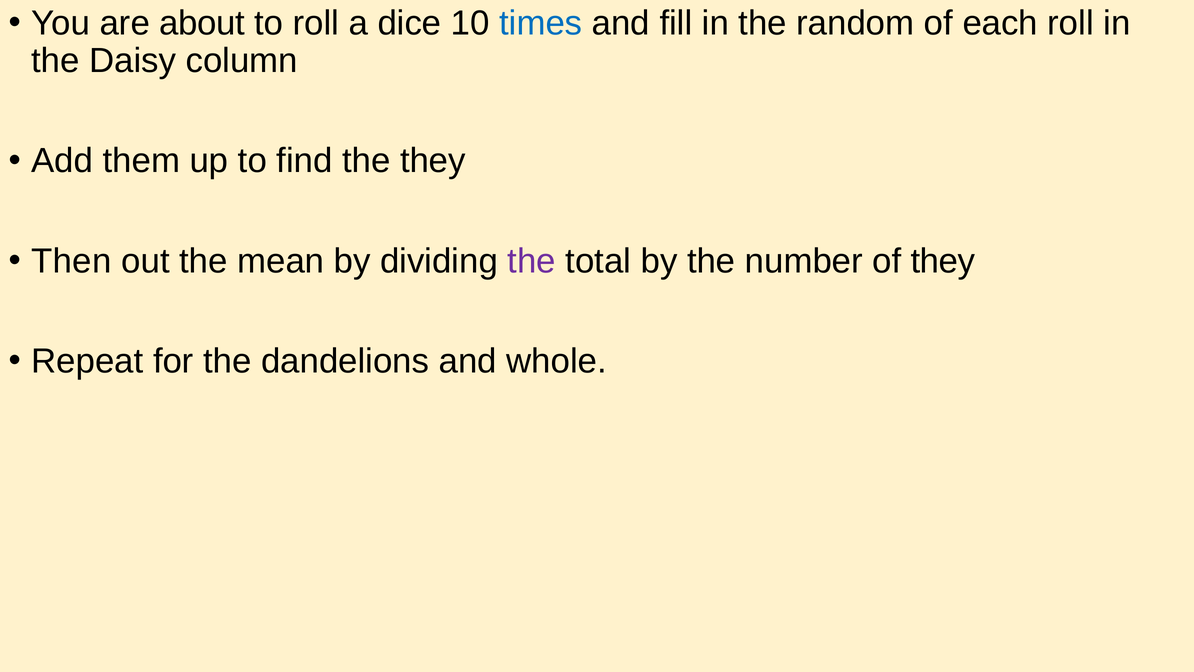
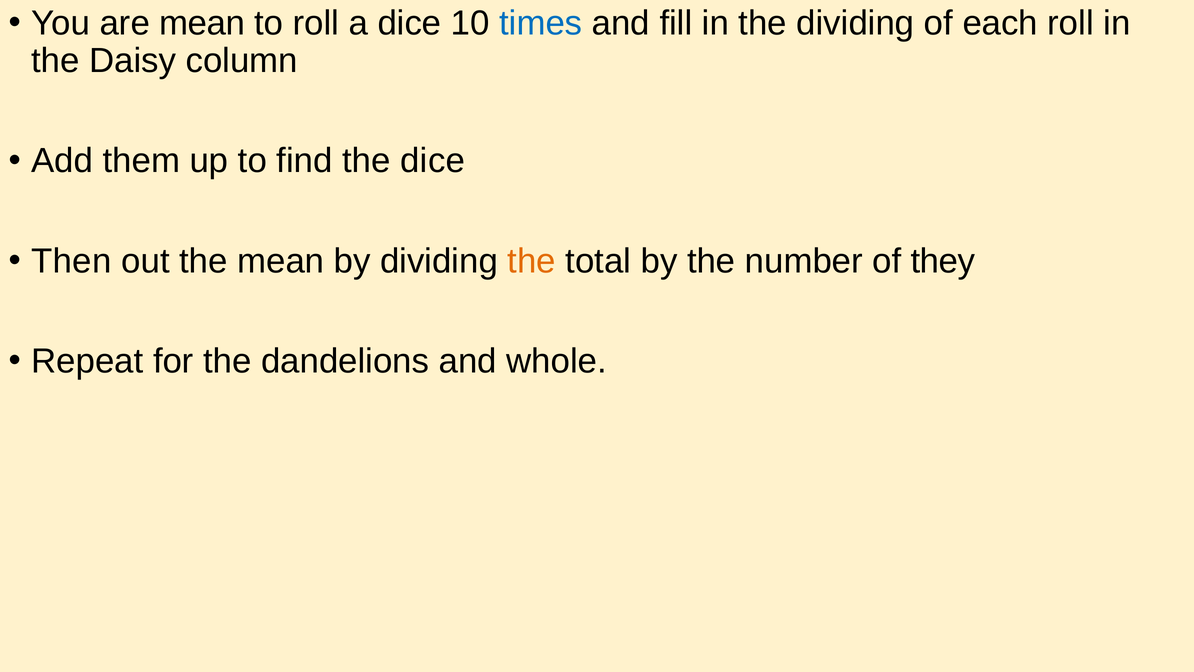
are about: about -> mean
the random: random -> dividing
the they: they -> dice
the at (532, 261) colour: purple -> orange
